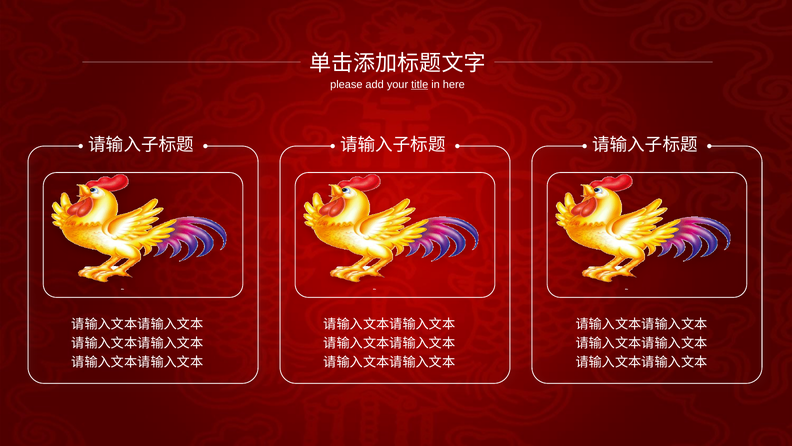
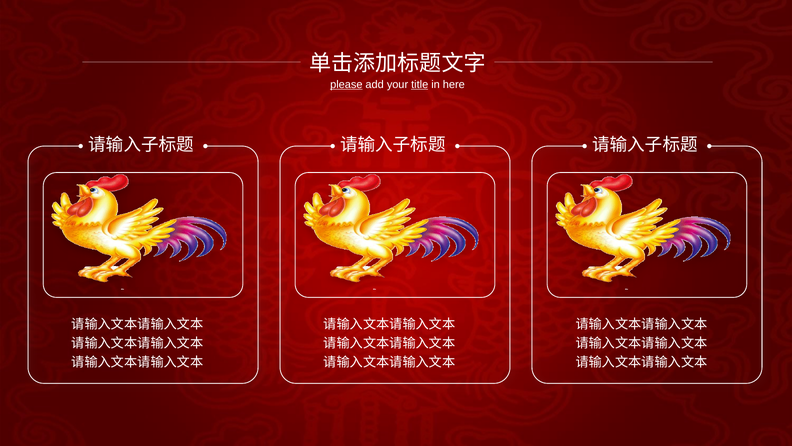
please underline: none -> present
